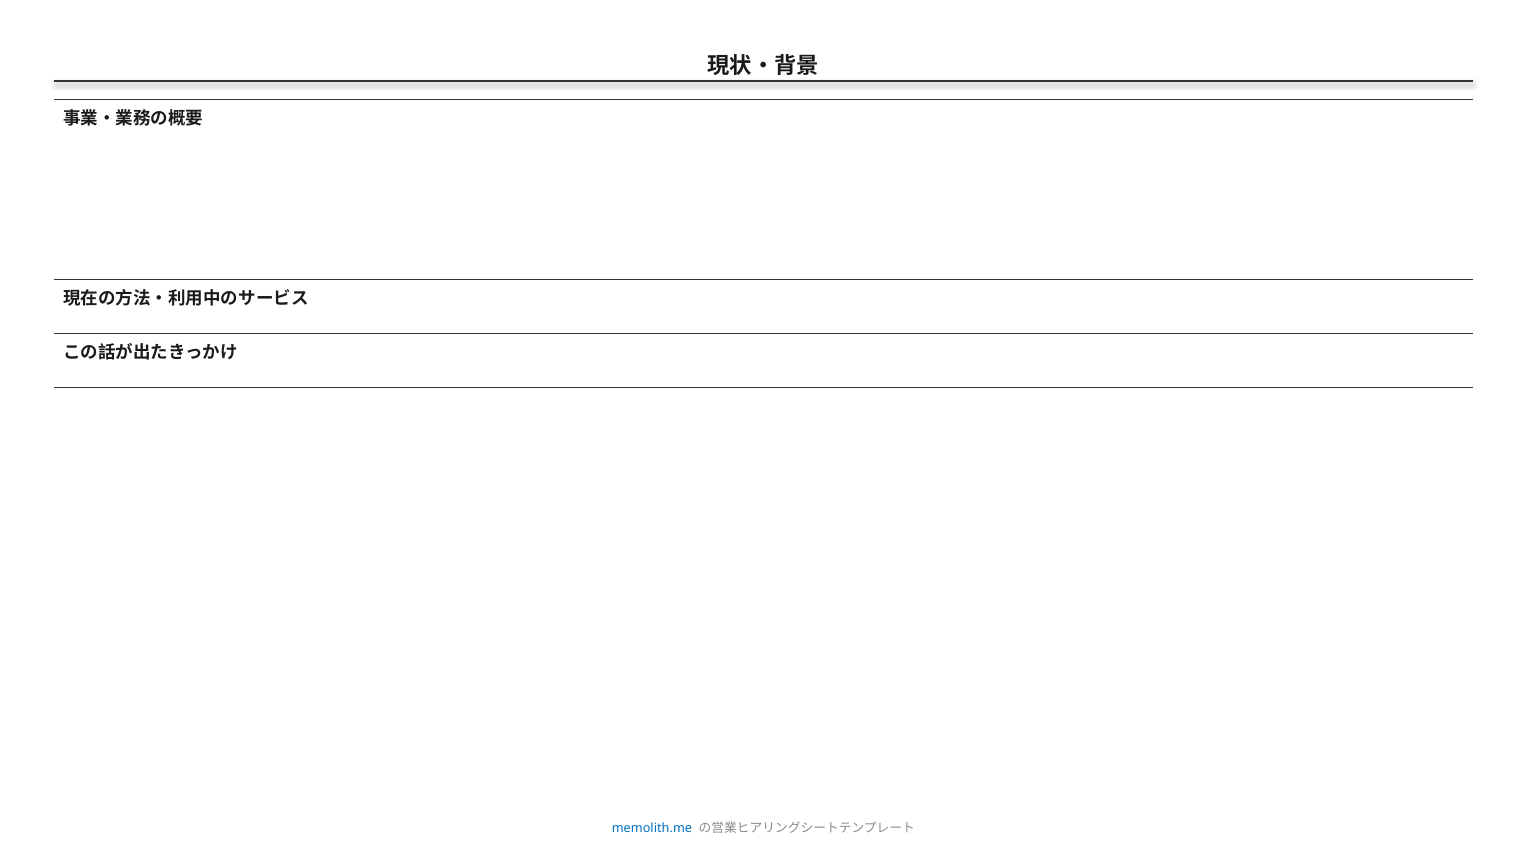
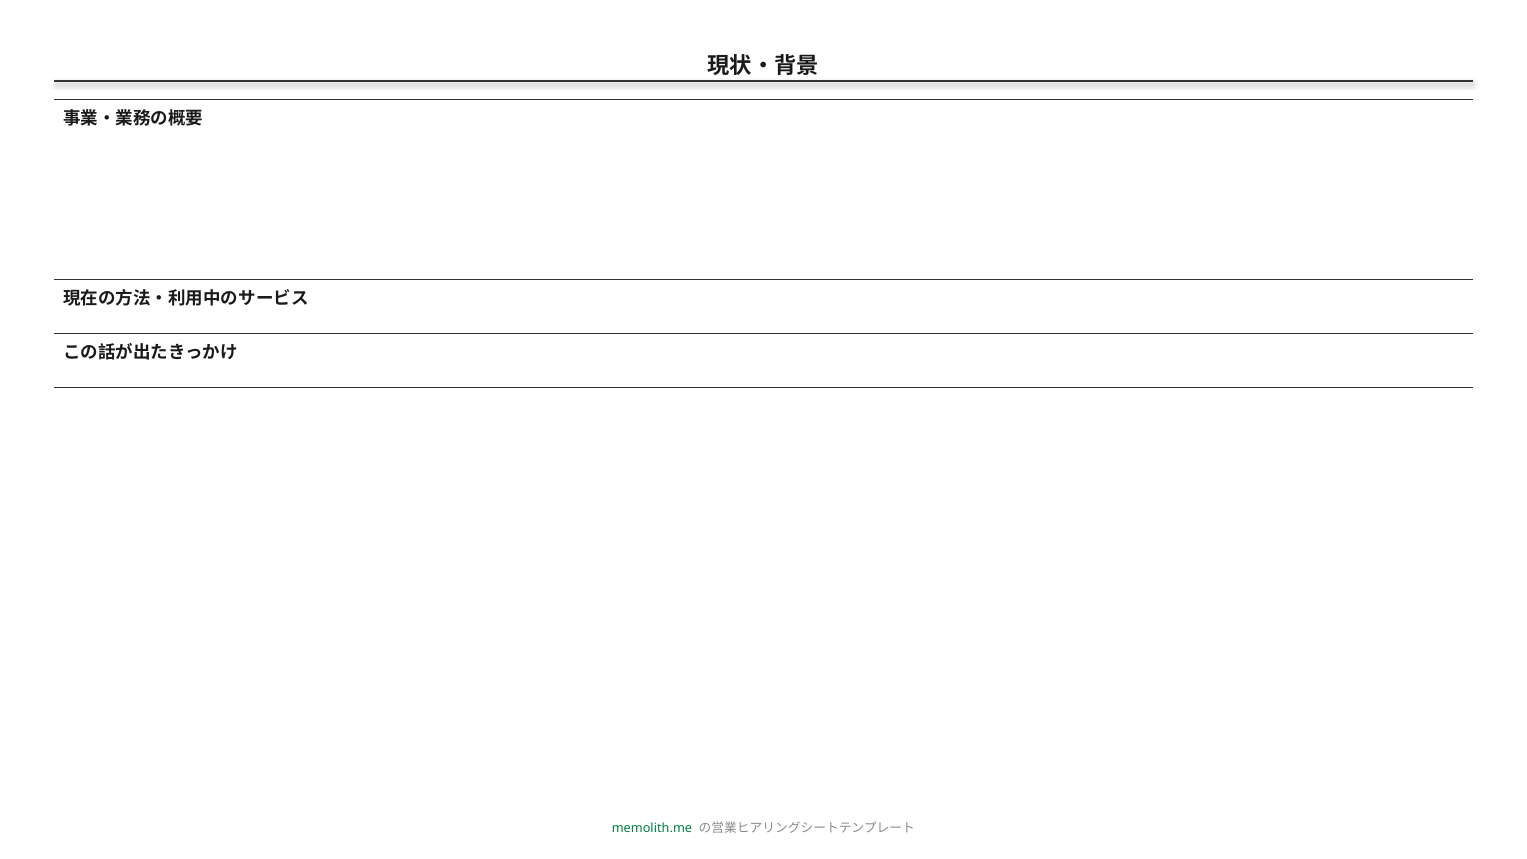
memolith.me colour: blue -> green
